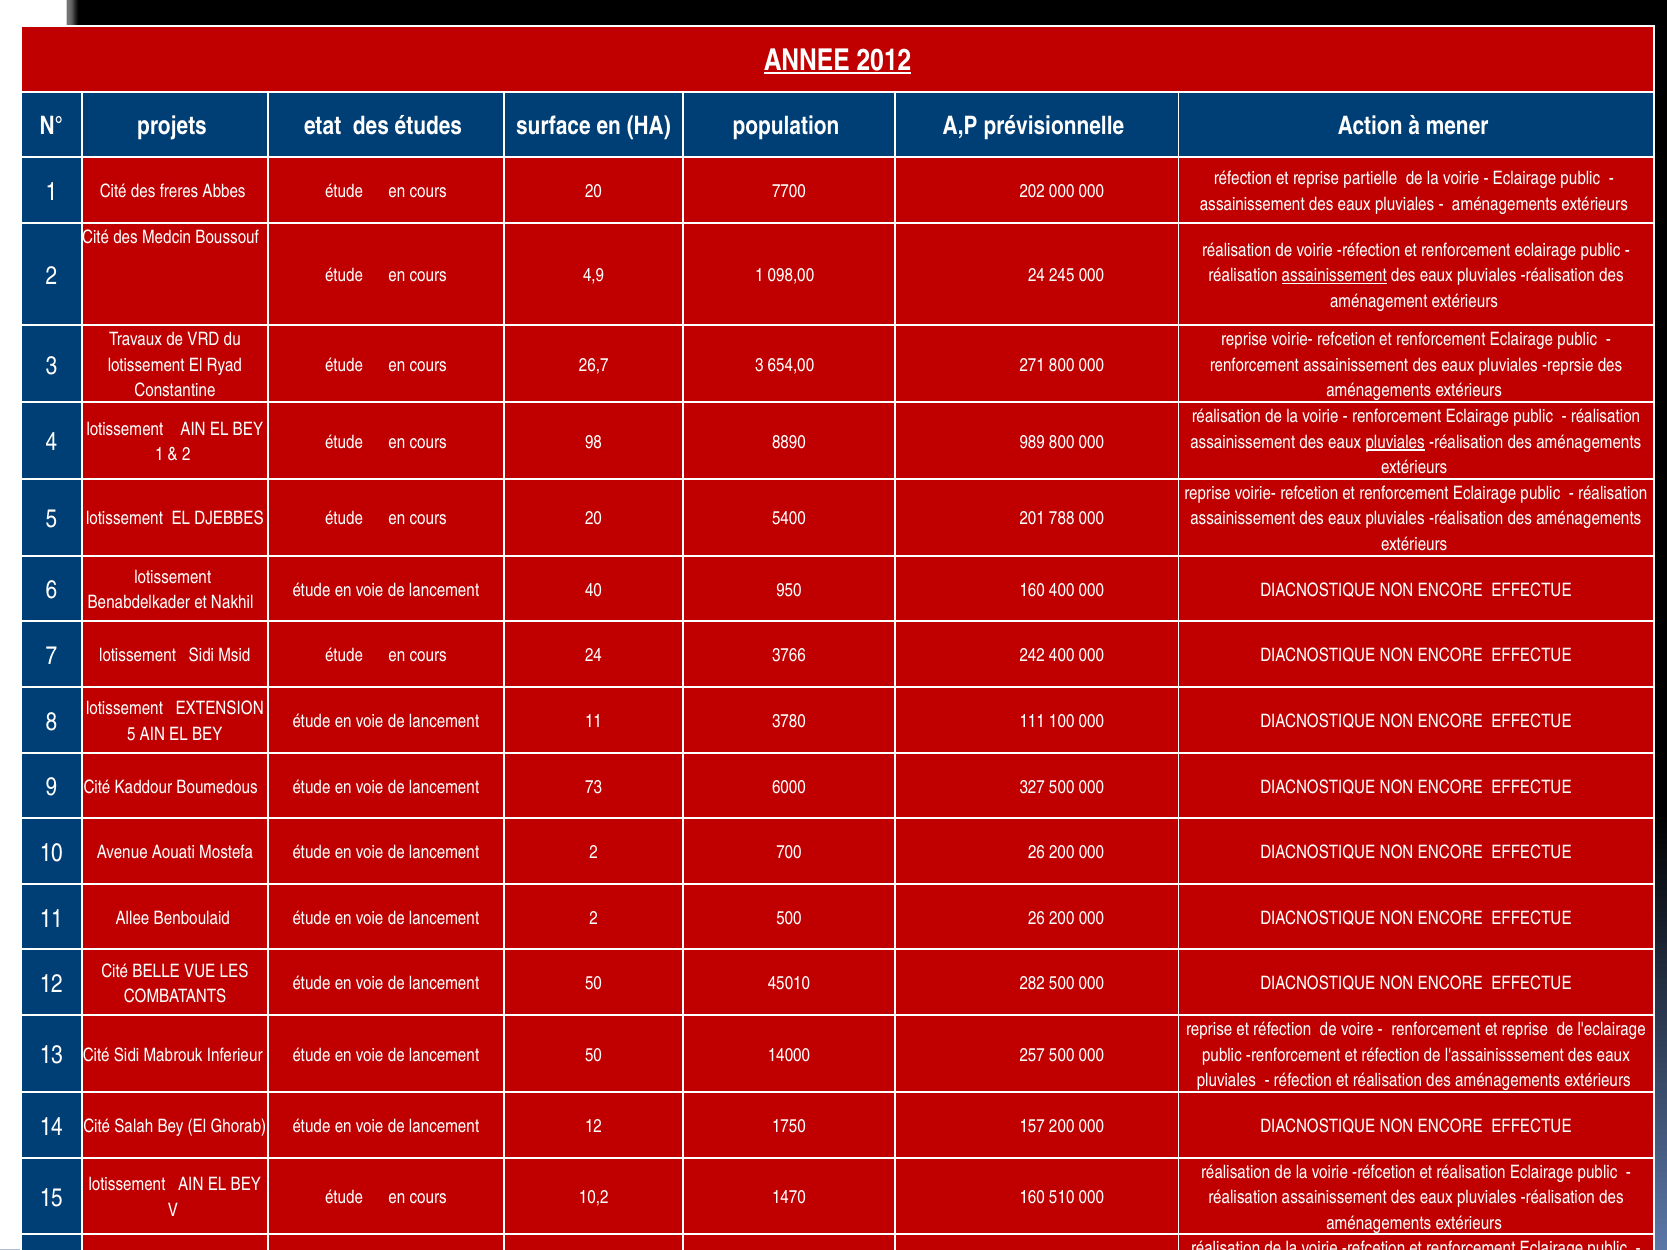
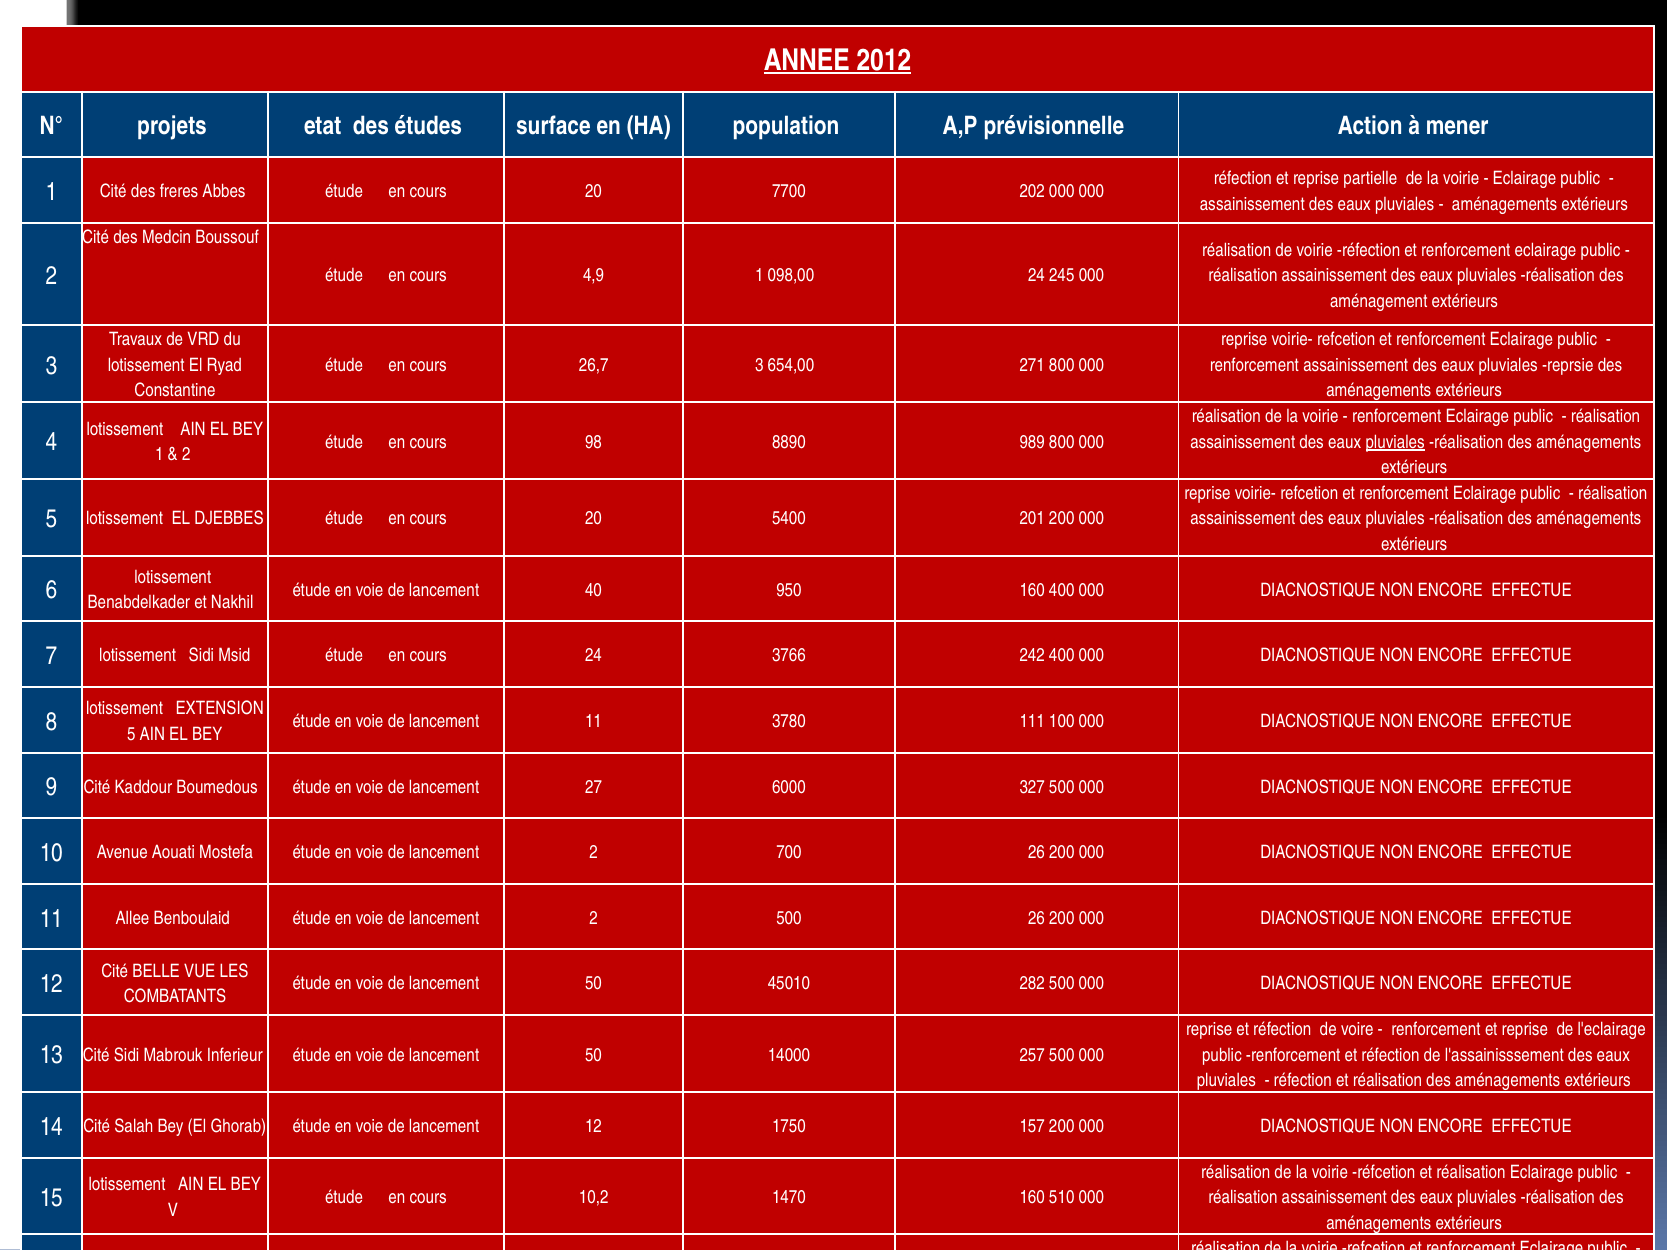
assainissement at (1334, 276) underline: present -> none
201 788: 788 -> 200
73: 73 -> 27
